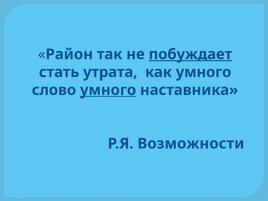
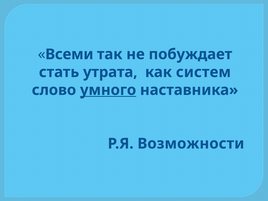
Район: Район -> Всеми
побуждает underline: present -> none
как умного: умного -> систем
